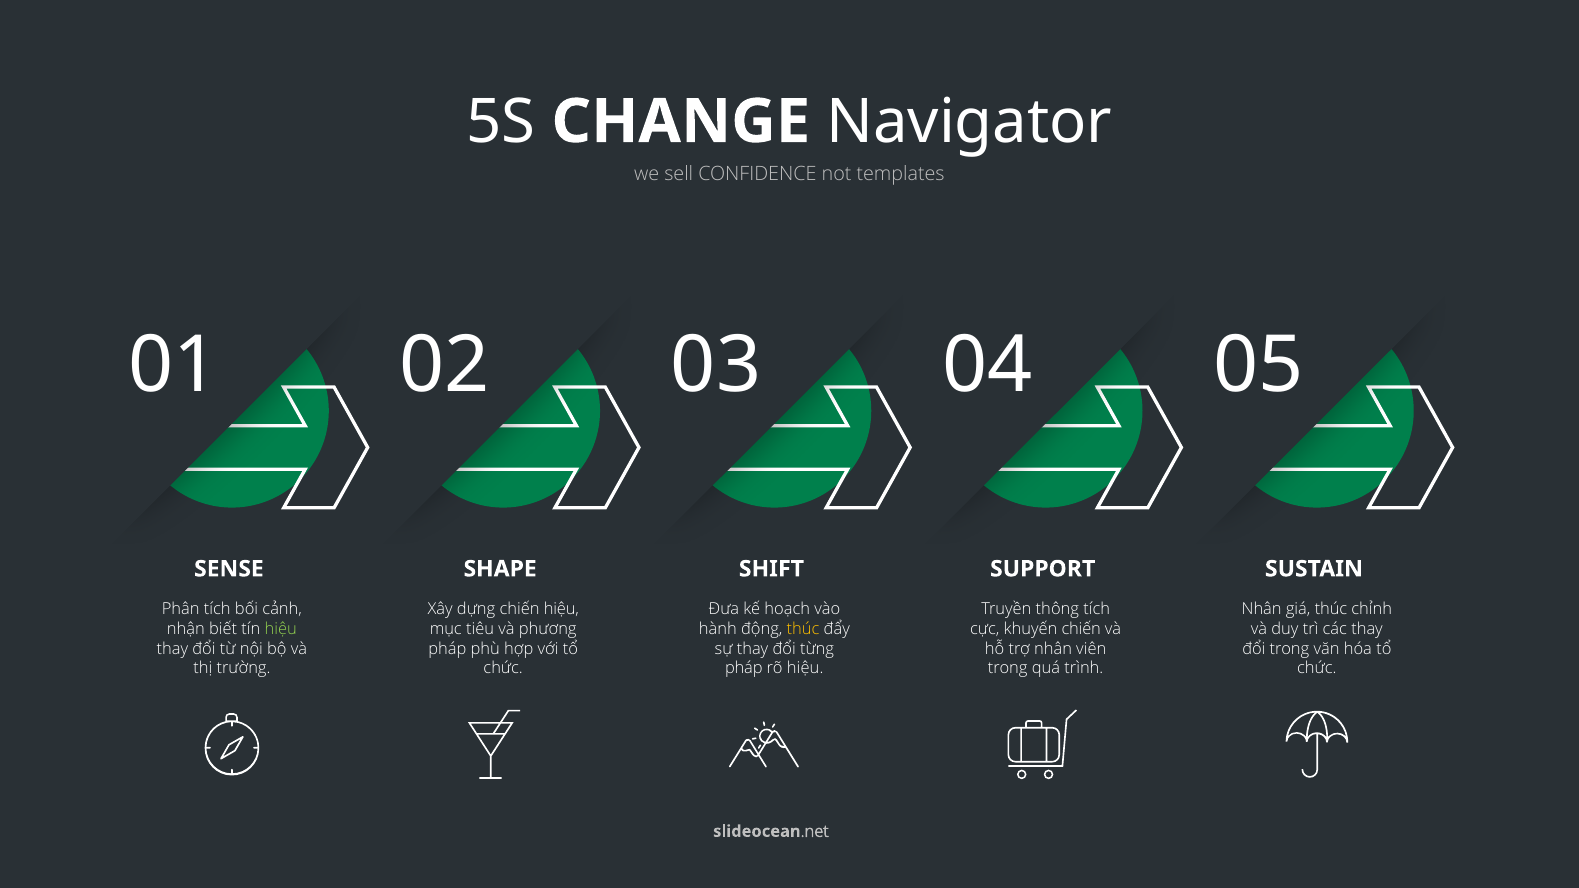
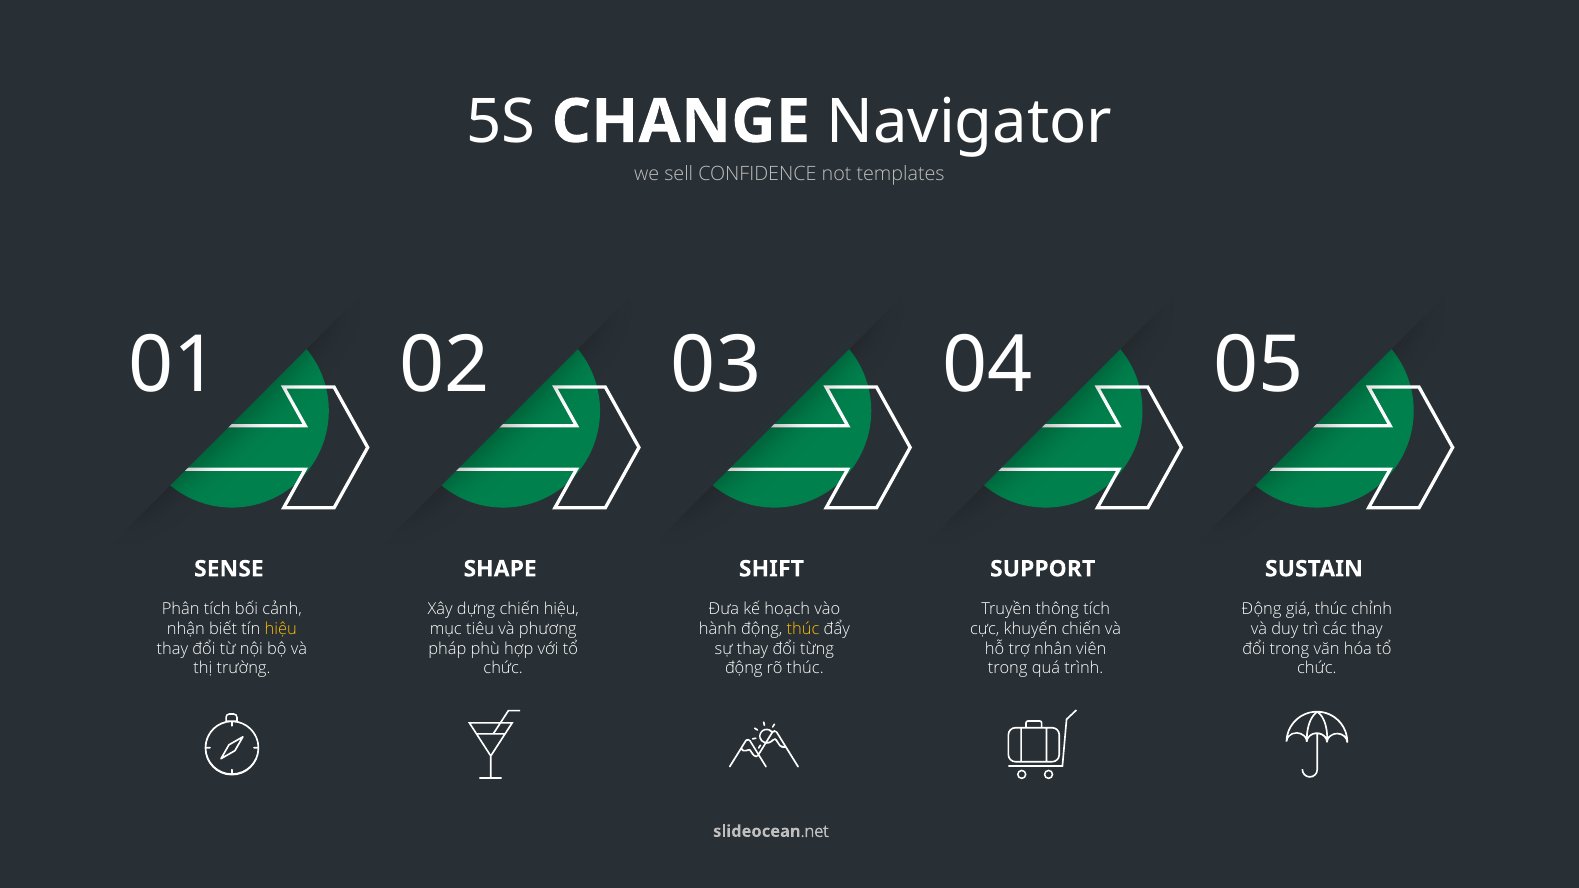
Nhân at (1262, 609): Nhân -> Động
hiệu at (281, 629) colour: light green -> yellow
pháp at (744, 669): pháp -> động
rõ hiệu: hiệu -> thúc
